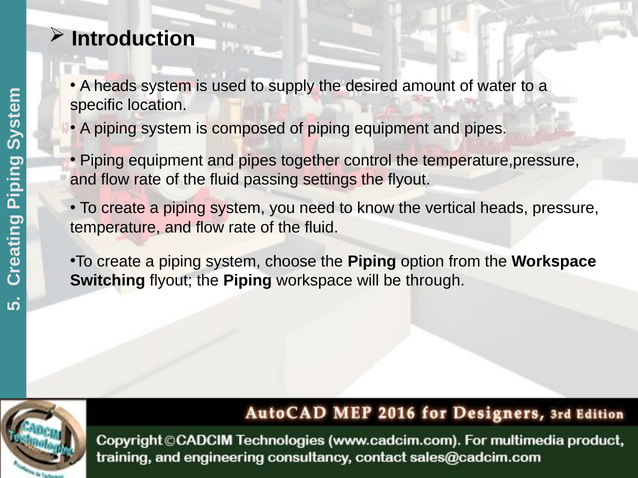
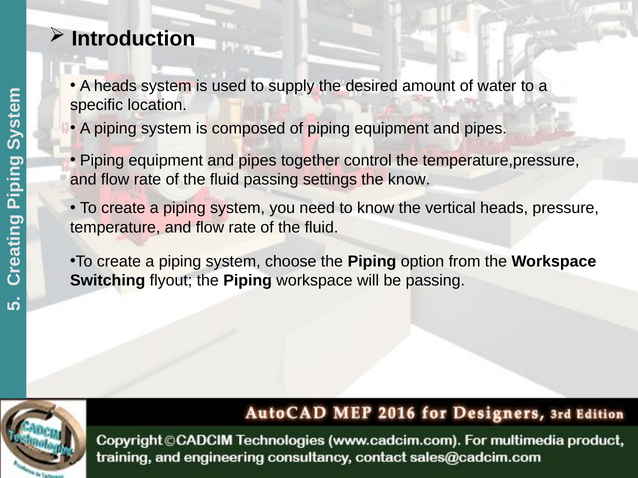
the flyout: flyout -> know
be through: through -> passing
